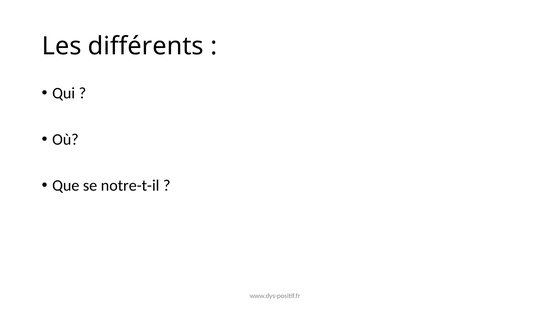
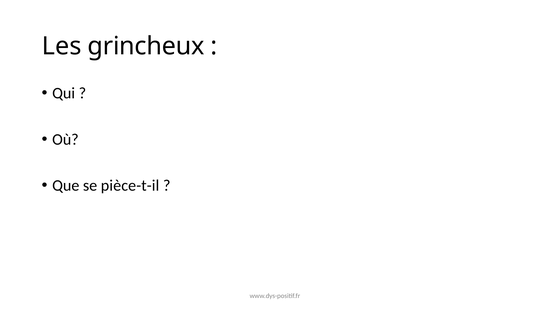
différents: différents -> grincheux
notre-t-il: notre-t-il -> pièce-t-il
